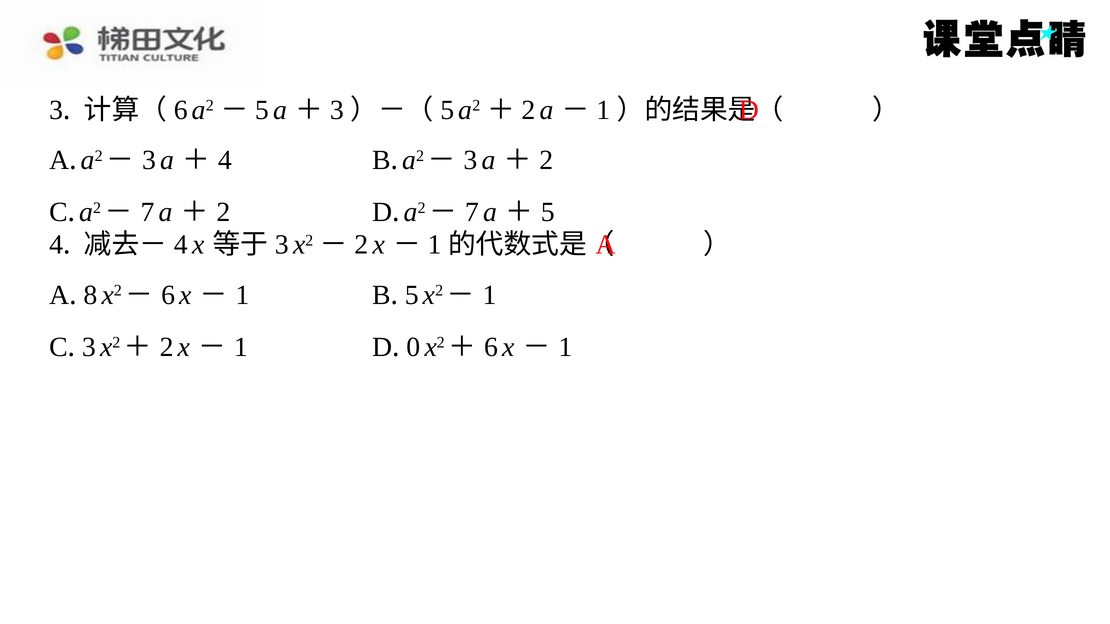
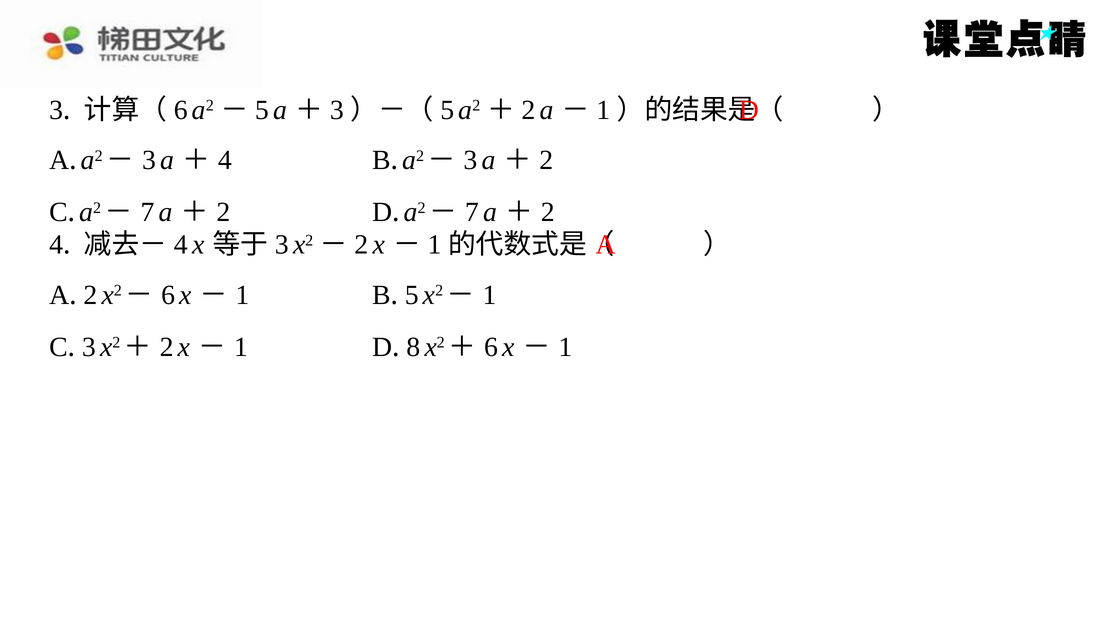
5 at (548, 212): 5 -> 2
8 at (90, 295): 8 -> 2
0: 0 -> 8
